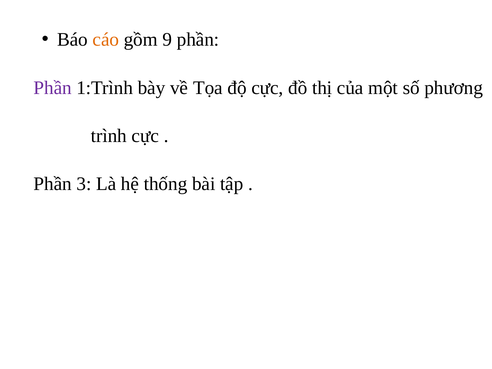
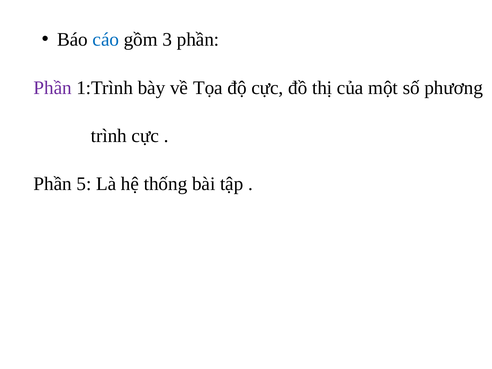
cáo colour: orange -> blue
9: 9 -> 3
3: 3 -> 5
